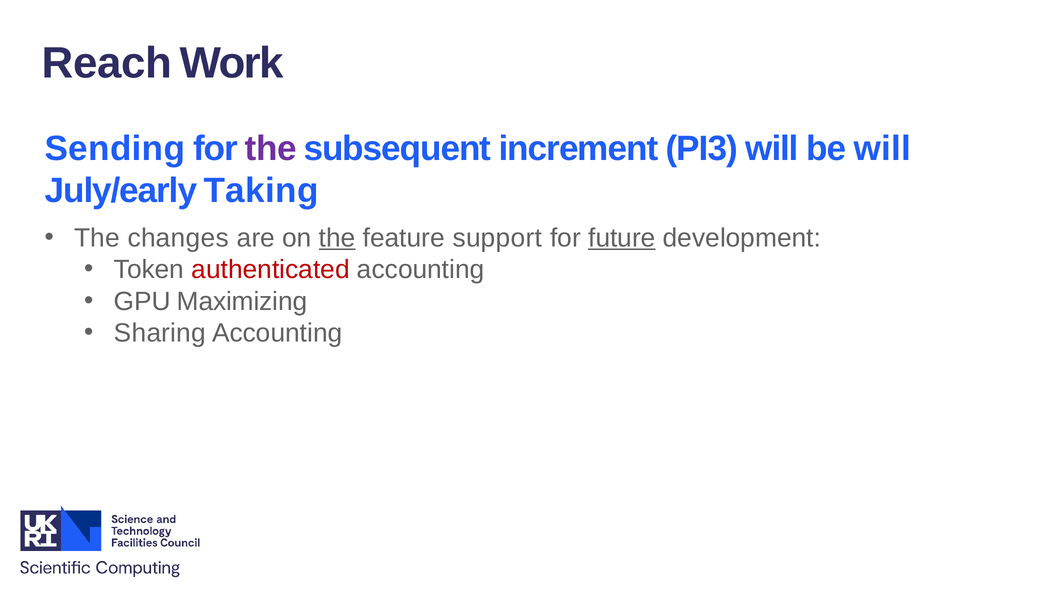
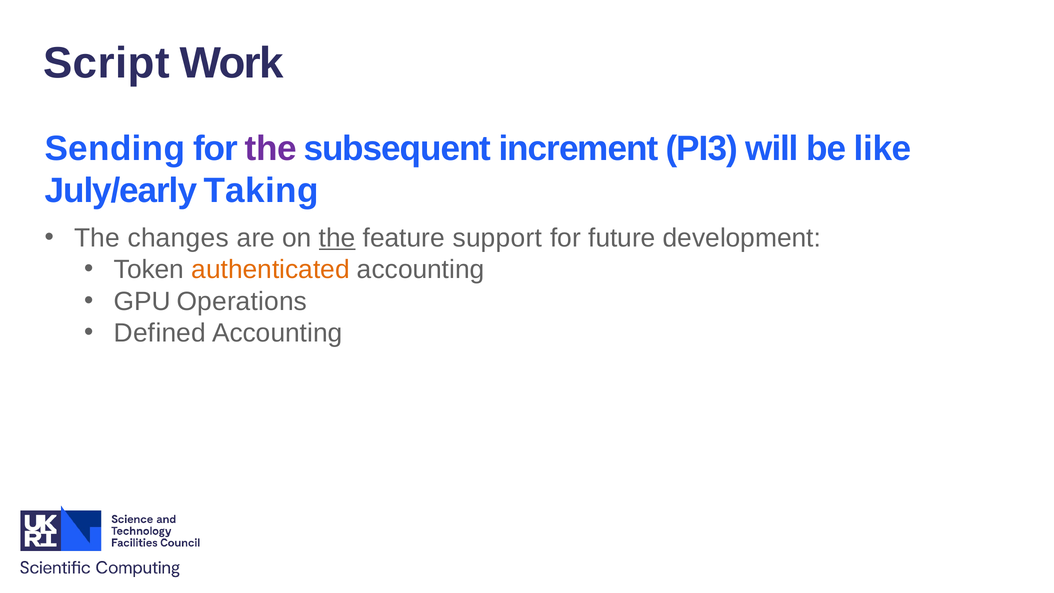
Reach: Reach -> Script
be will: will -> like
future underline: present -> none
authenticated colour: red -> orange
Maximizing: Maximizing -> Operations
Sharing: Sharing -> Defined
